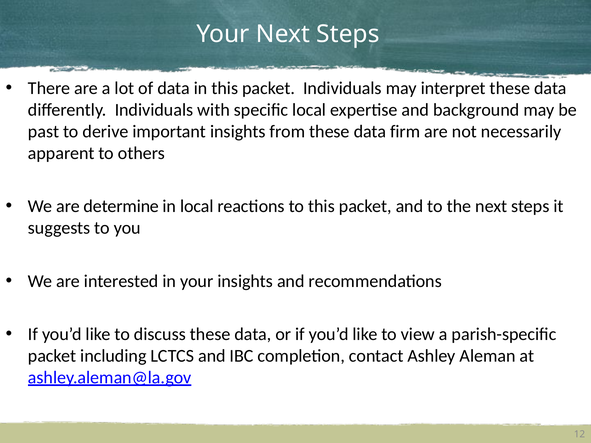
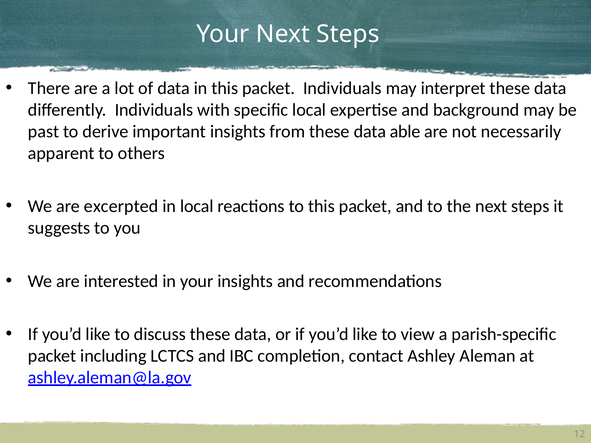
firm: firm -> able
determine: determine -> excerpted
